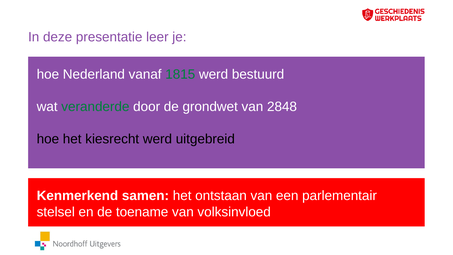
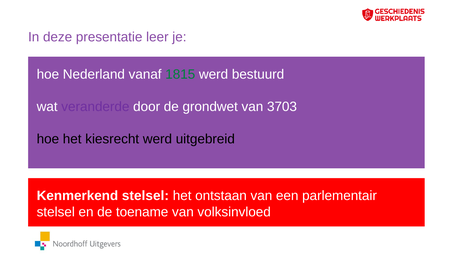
veranderde colour: green -> purple
2848: 2848 -> 3703
Kenmerkend samen: samen -> stelsel
